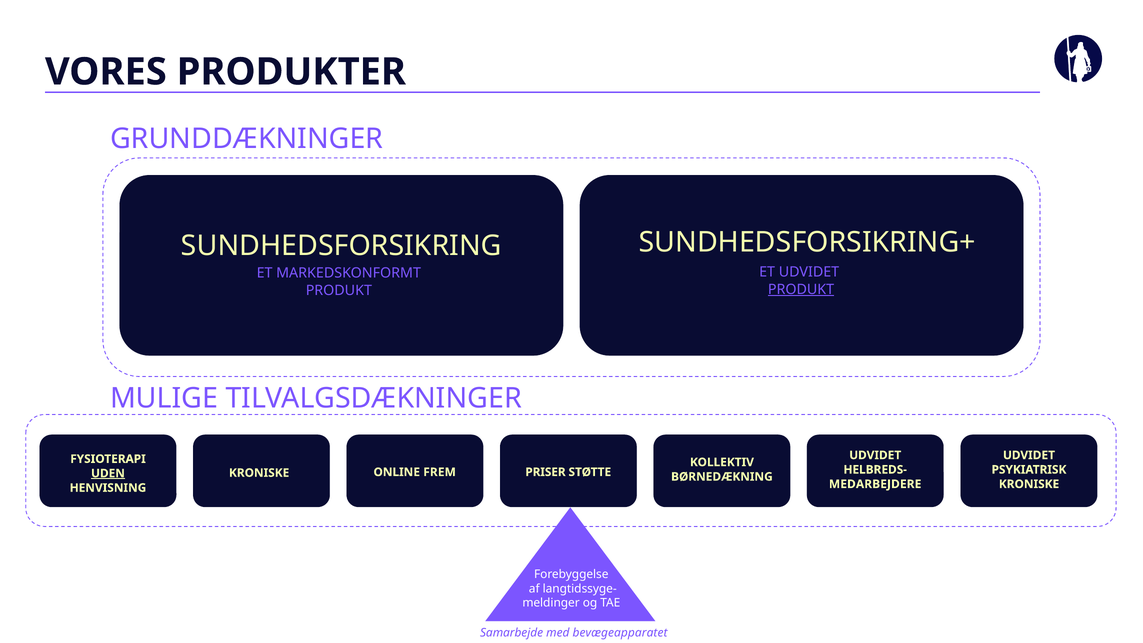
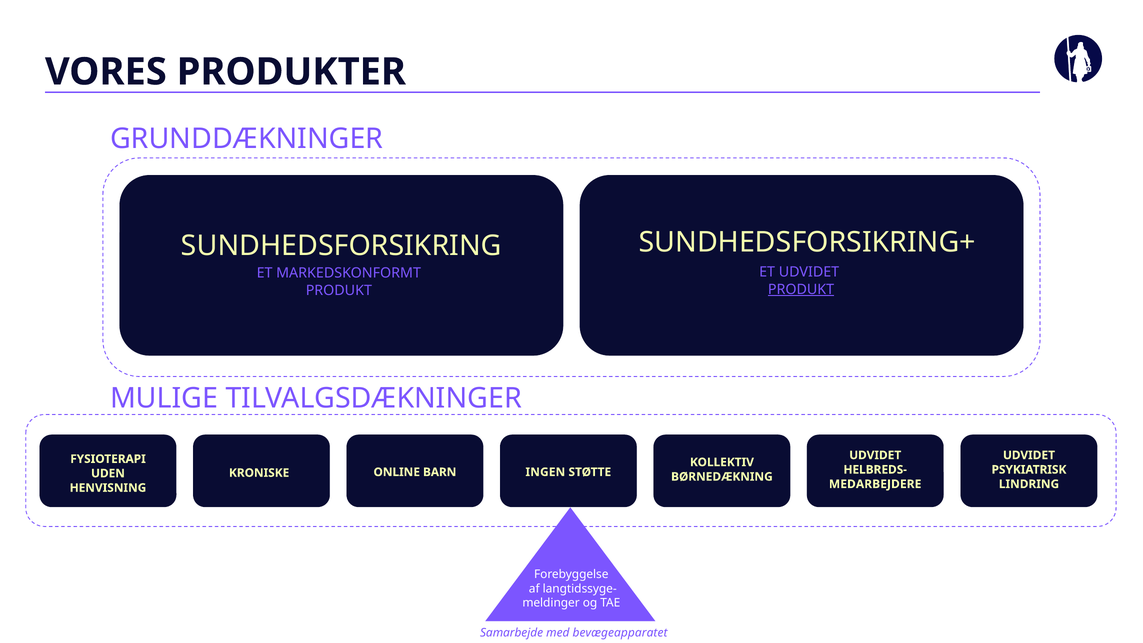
PRISER: PRISER -> INGEN
FREM: FREM -> BARN
UDEN underline: present -> none
KRONISKE at (1029, 484): KRONISKE -> LINDRING
